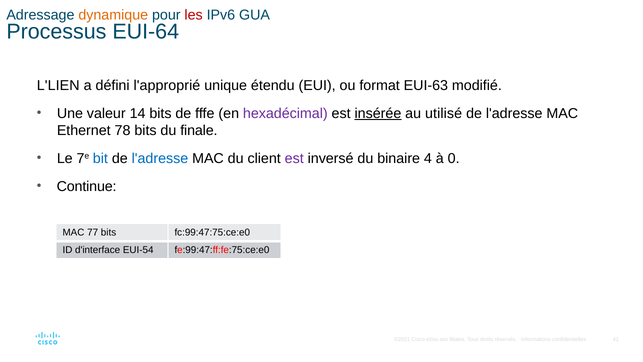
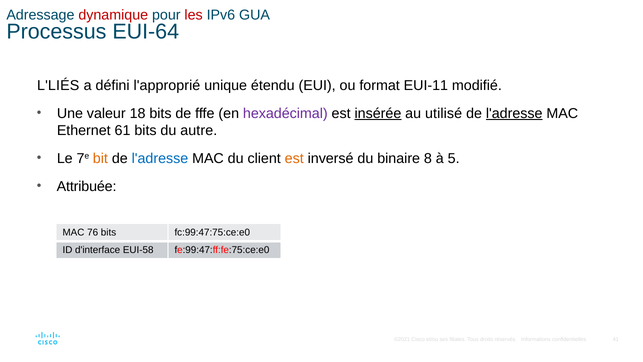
dynamique colour: orange -> red
L'LIEN: L'LIEN -> L'LIÉS
EUI-63: EUI-63 -> EUI-11
14: 14 -> 18
l'adresse at (514, 113) underline: none -> present
78: 78 -> 61
finale: finale -> autre
bit colour: blue -> orange
est at (294, 158) colour: purple -> orange
4: 4 -> 8
0: 0 -> 5
Continue: Continue -> Attribuée
77: 77 -> 76
EUI-54: EUI-54 -> EUI-58
